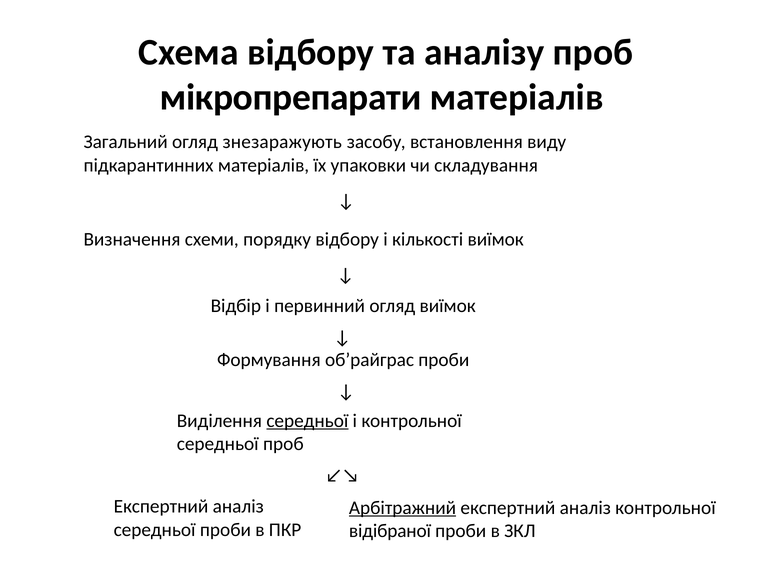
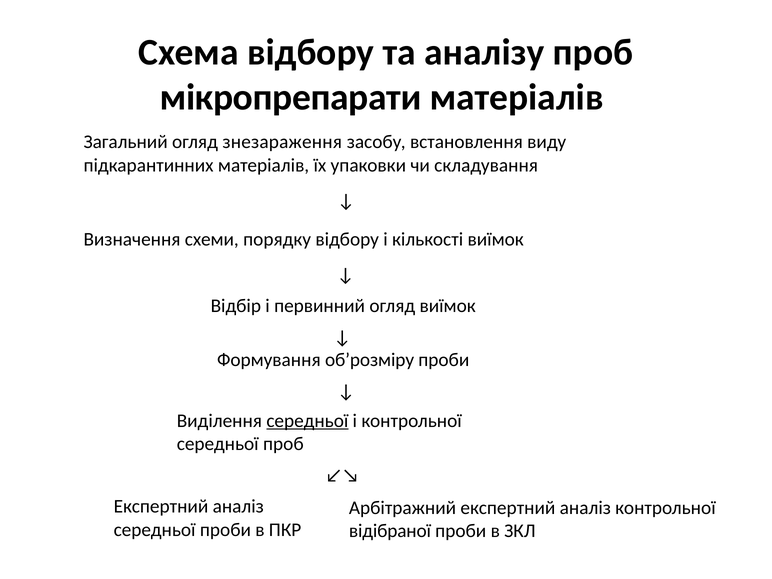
знезаражують: знезаражують -> знезараження
об’райграс: об’райграс -> об’розміру
Арбітражний underline: present -> none
